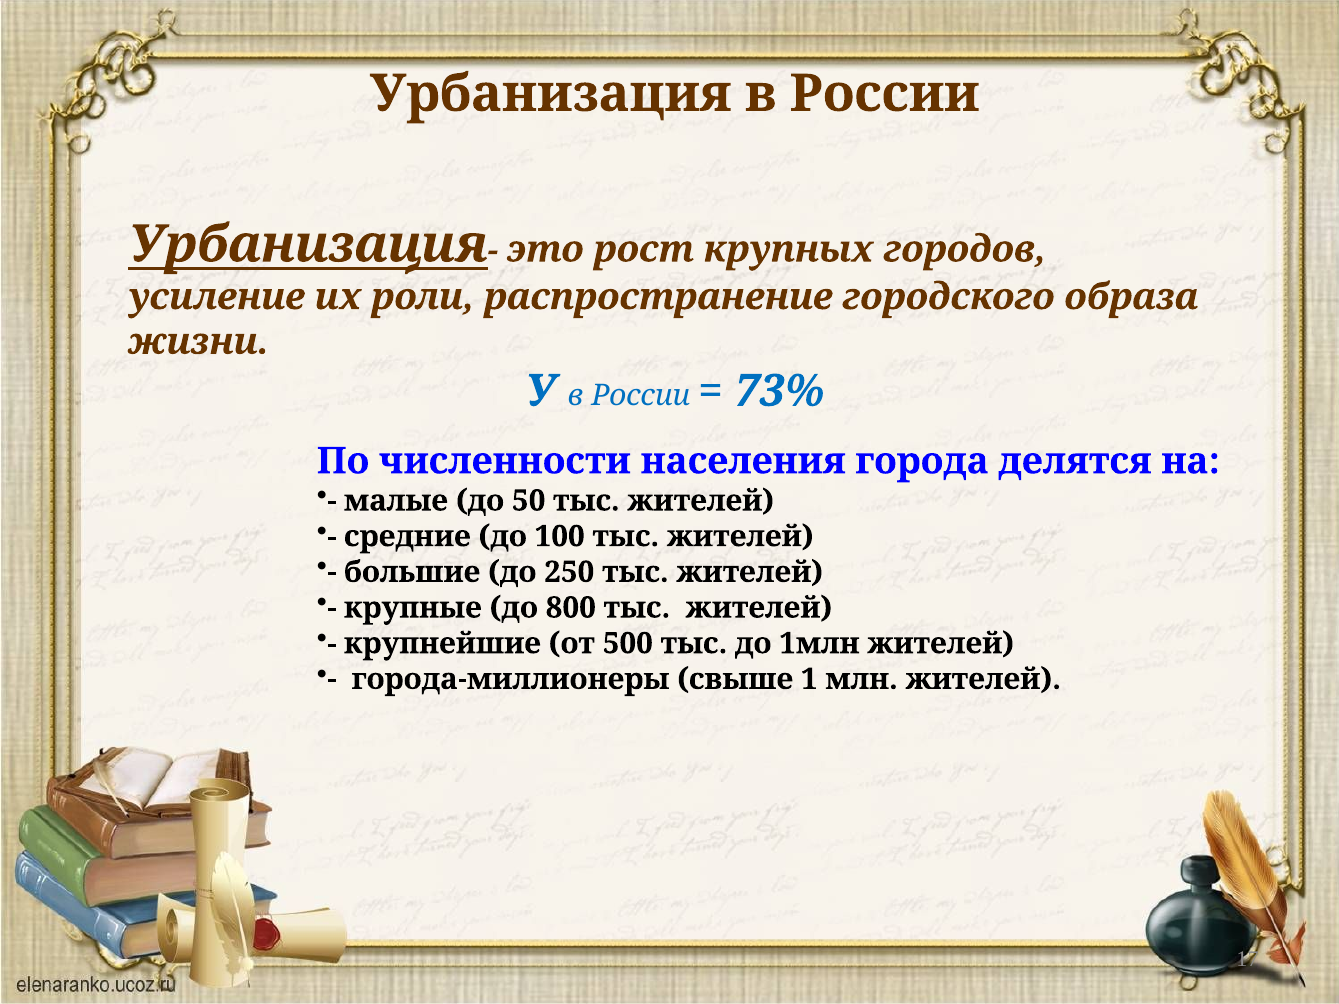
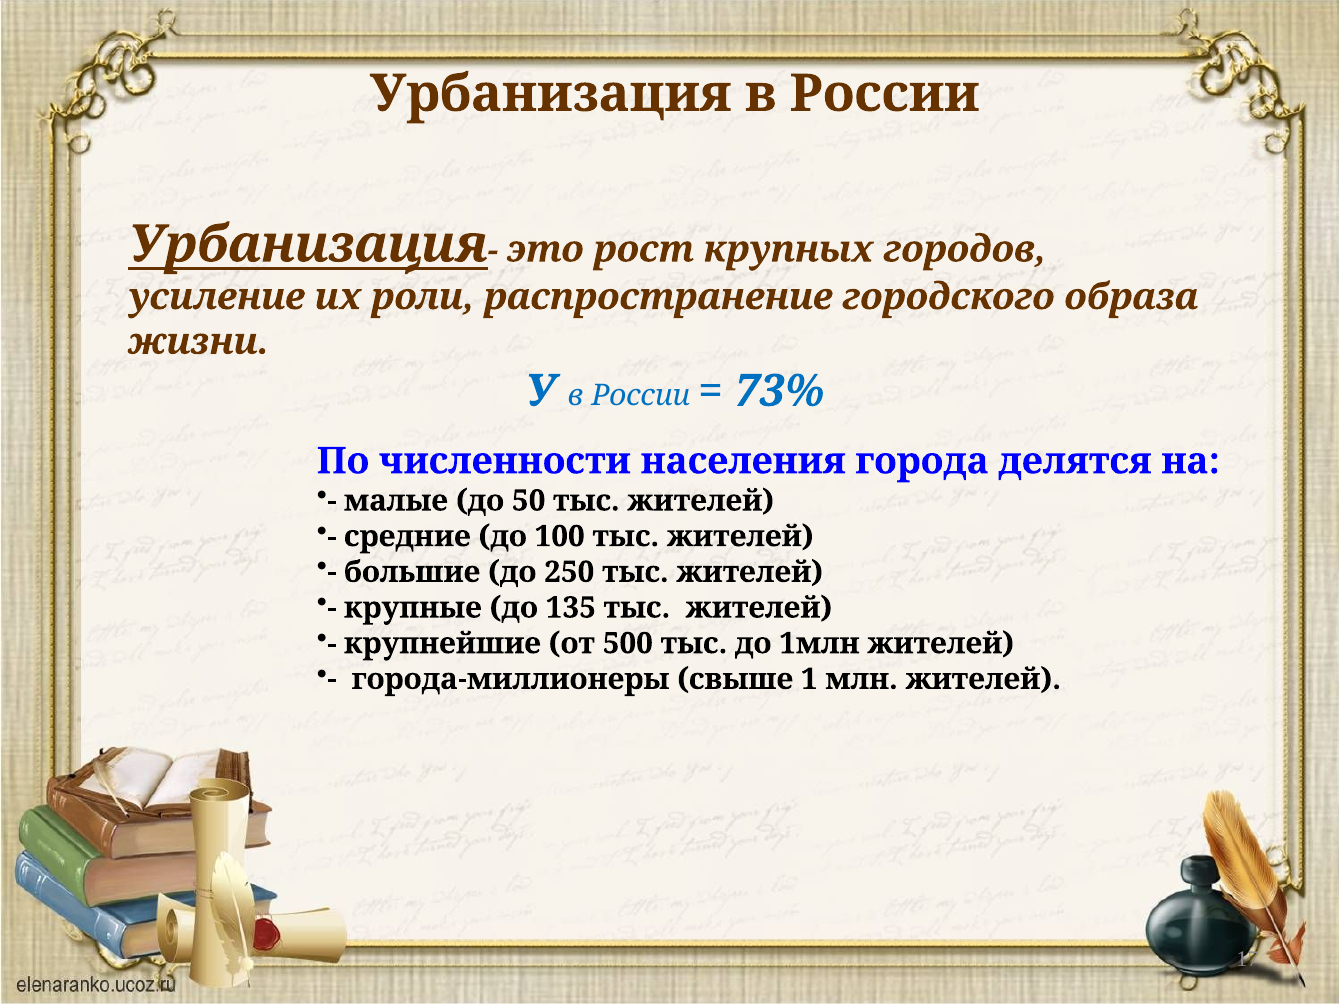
800: 800 -> 135
